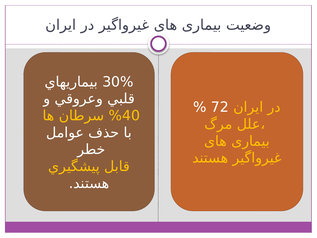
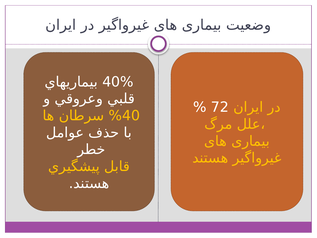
30%: 30% -> 40%
